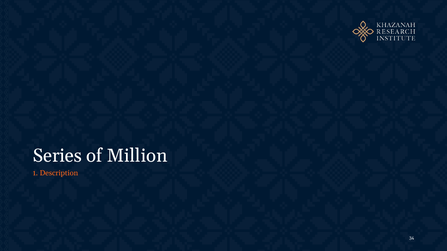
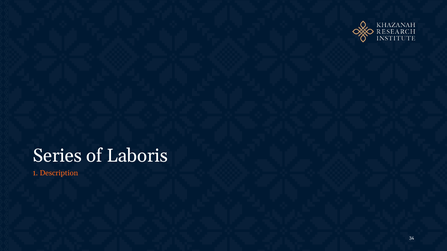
Million: Million -> Laboris
